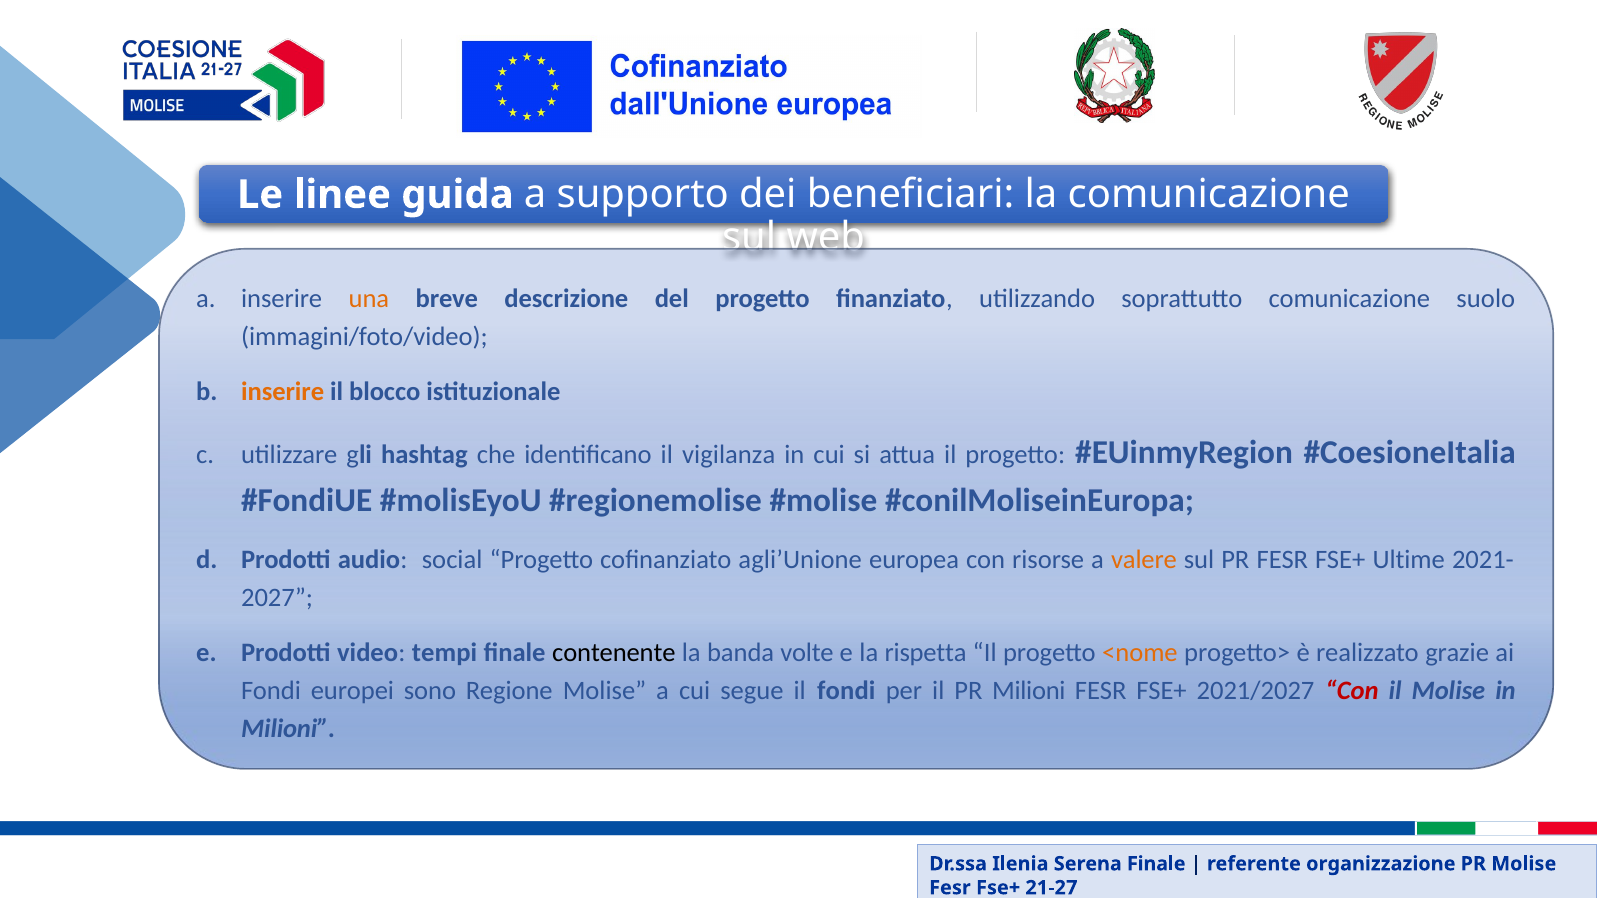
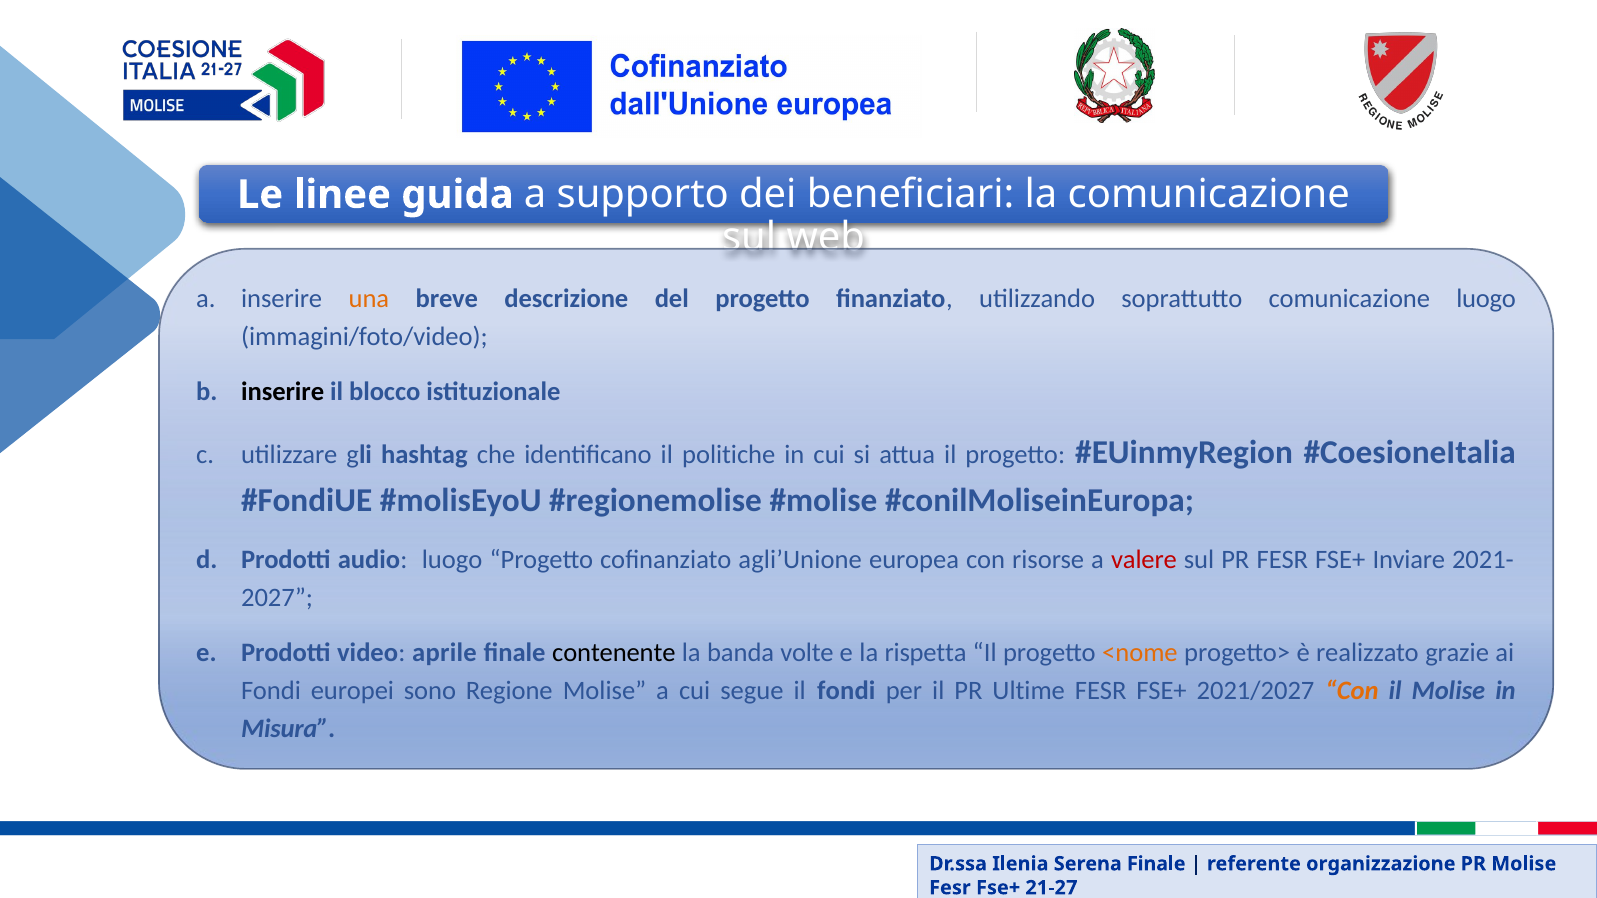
comunicazione suolo: suolo -> luogo
inserire at (283, 392) colour: orange -> black
vigilanza: vigilanza -> politiche
audio social: social -> luogo
valere colour: orange -> red
Ultime: Ultime -> Inviare
tempi: tempi -> aprile
PR Milioni: Milioni -> Ultime
Con at (1352, 691) colour: red -> orange
Milioni at (288, 729): Milioni -> Misura
